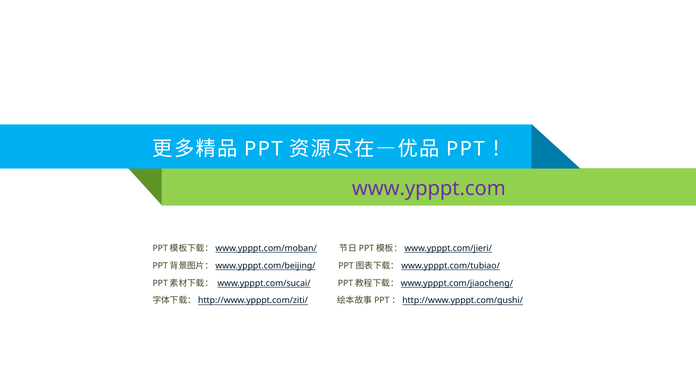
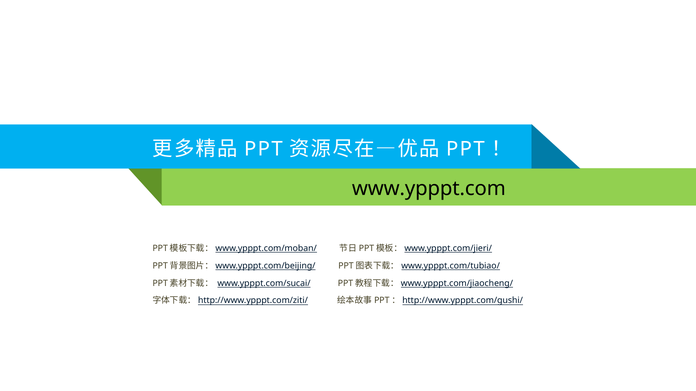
www.ypppt.com colour: purple -> black
